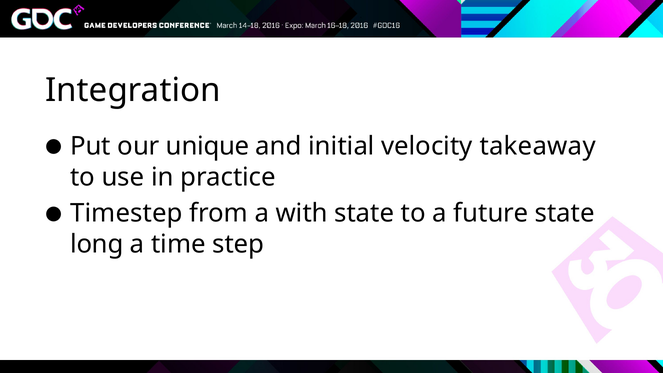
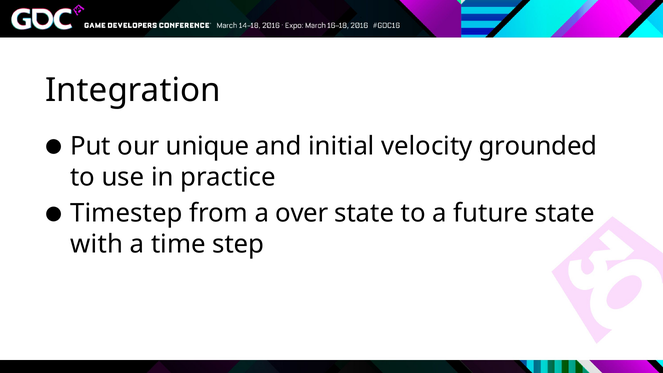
takeaway: takeaway -> grounded
with: with -> over
long: long -> with
